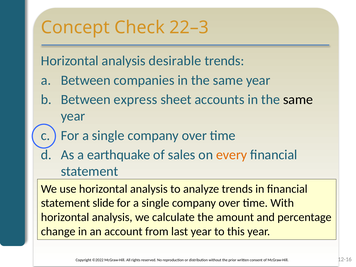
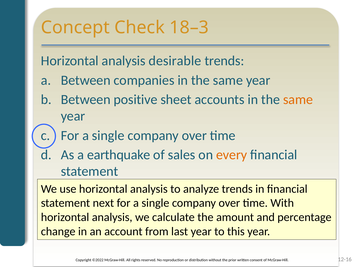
22–3: 22–3 -> 18–3
express: express -> positive
same at (298, 100) colour: black -> orange
slide: slide -> next
